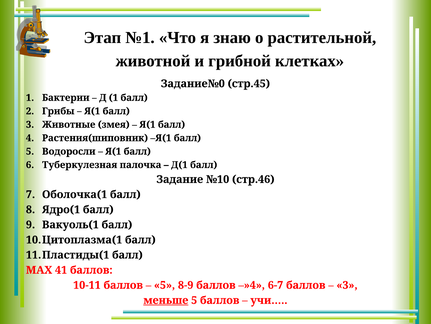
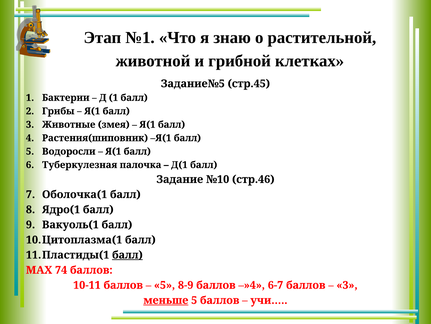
Задание№0: Задание№0 -> Задание№5
балл at (127, 254) underline: none -> present
41: 41 -> 74
